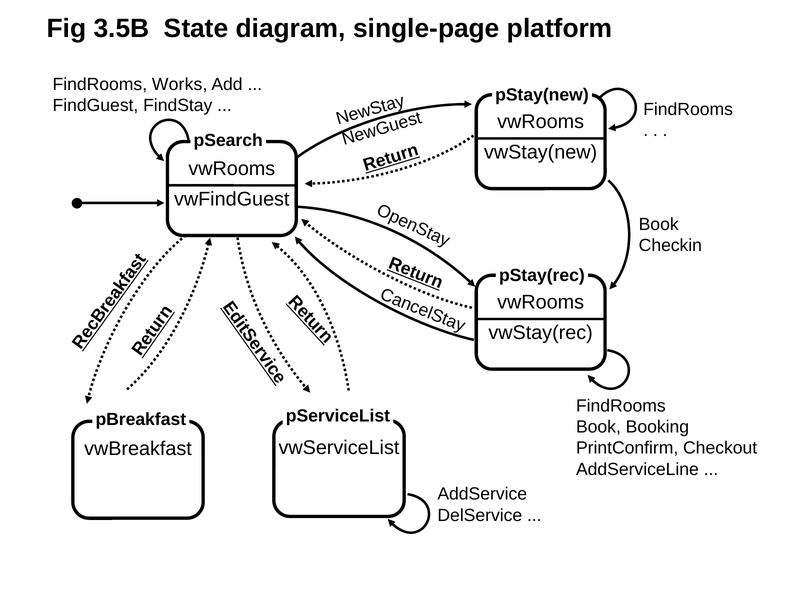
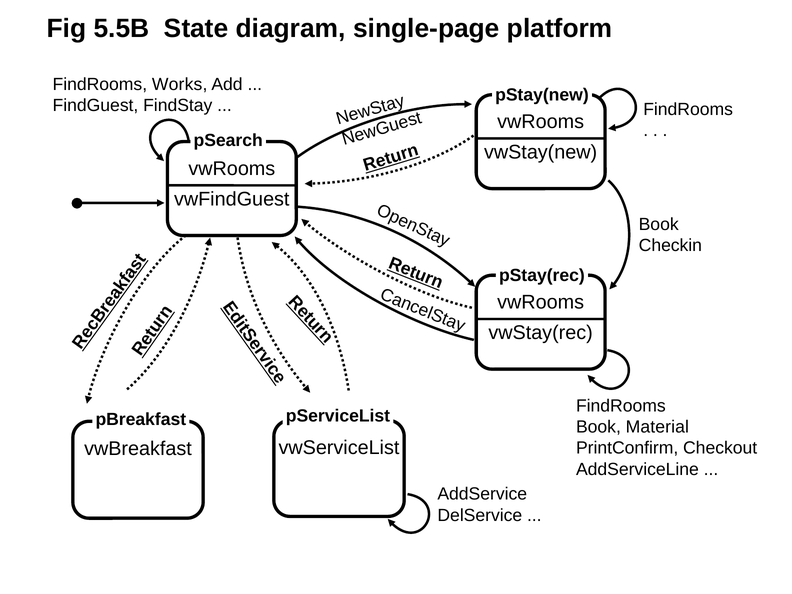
3.5B: 3.5B -> 5.5B
Booking: Booking -> Material
